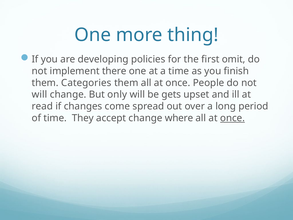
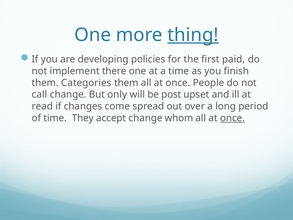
thing underline: none -> present
omit: omit -> paid
will at (40, 94): will -> call
gets: gets -> post
where: where -> whom
